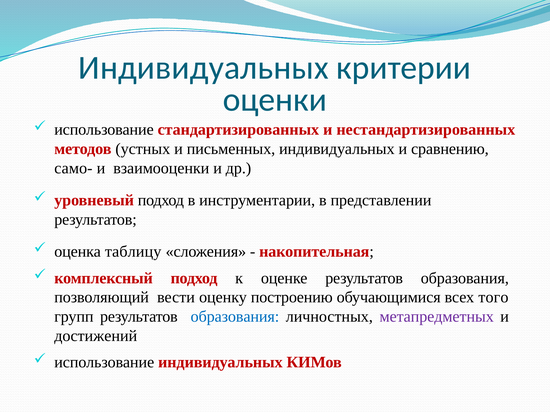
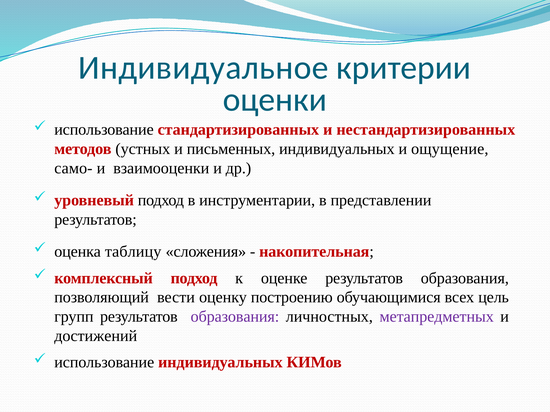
Индивидуальных at (203, 68): Индивидуальных -> Индивидуальное
сравнению: сравнению -> ощущение
того: того -> цель
образования at (235, 317) colour: blue -> purple
